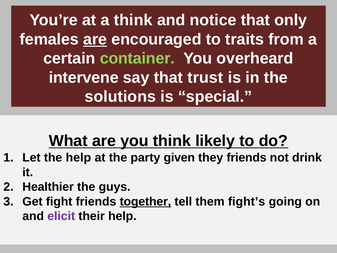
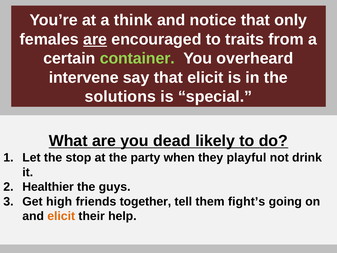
that trust: trust -> elicit
you think: think -> dead
the help: help -> stop
given: given -> when
they friends: friends -> playful
fight: fight -> high
together underline: present -> none
elicit at (61, 216) colour: purple -> orange
